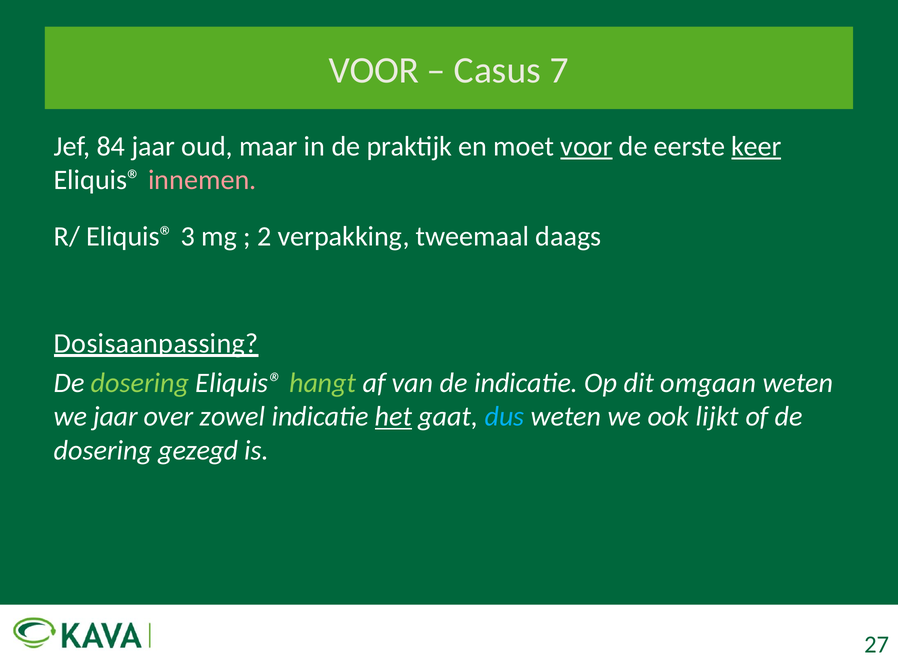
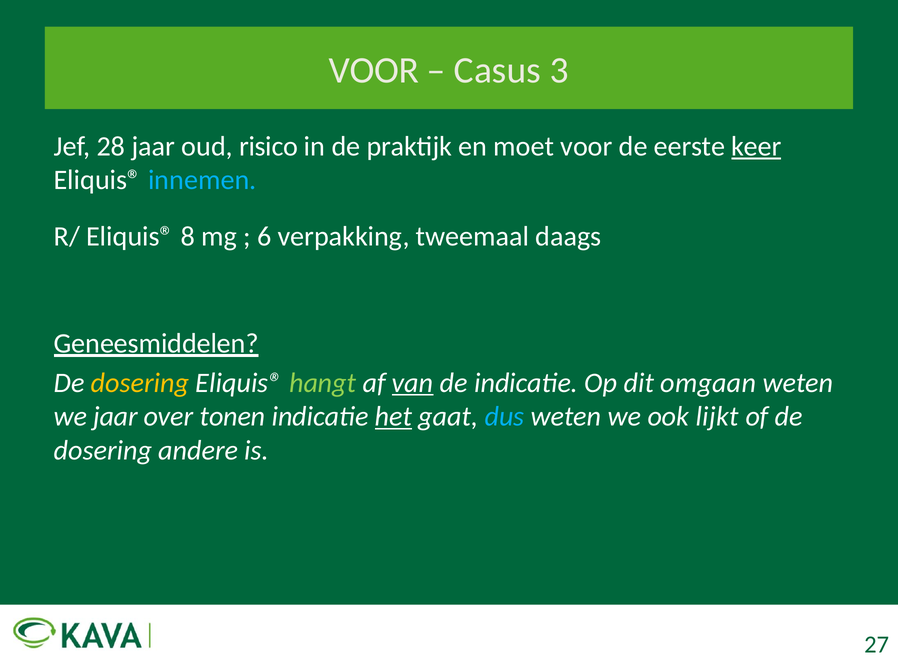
7: 7 -> 3
84: 84 -> 28
maar: maar -> risico
voor at (586, 146) underline: present -> none
innemen colour: pink -> light blue
3: 3 -> 8
2: 2 -> 6
Dosisaanpassing: Dosisaanpassing -> Geneesmiddelen
dosering at (140, 383) colour: light green -> yellow
van underline: none -> present
zowel: zowel -> tonen
gezegd: gezegd -> andere
